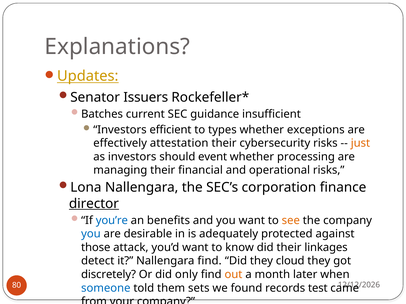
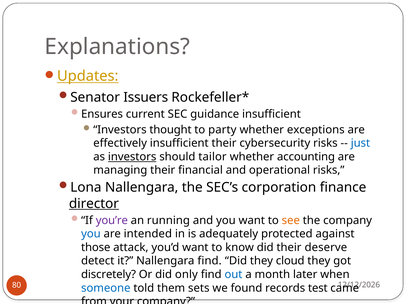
Batches: Batches -> Ensures
efficient: efficient -> thought
types: types -> party
effectively attestation: attestation -> insufficient
just colour: orange -> blue
investors at (132, 157) underline: none -> present
event: event -> tailor
processing: processing -> accounting
you’re colour: blue -> purple
benefits: benefits -> running
desirable: desirable -> intended
linkages: linkages -> deserve
out colour: orange -> blue
